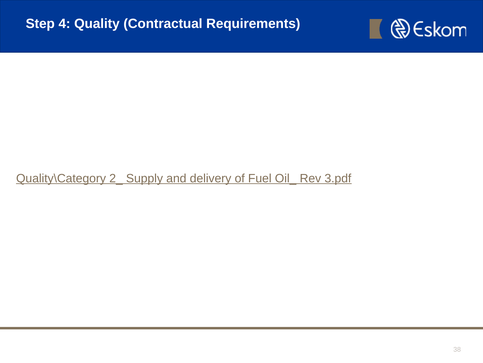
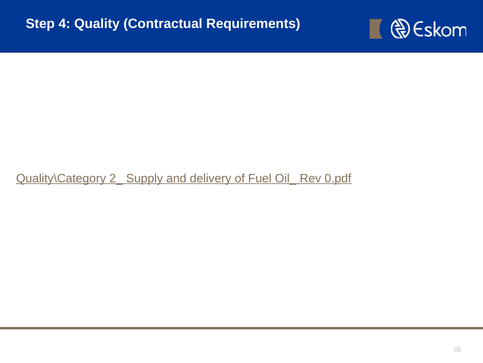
3.pdf: 3.pdf -> 0.pdf
